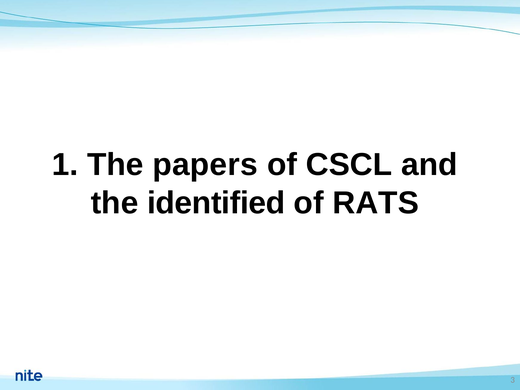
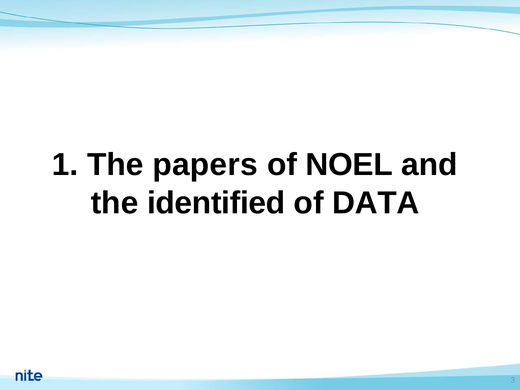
CSCL: CSCL -> NOEL
RATS: RATS -> DATA
